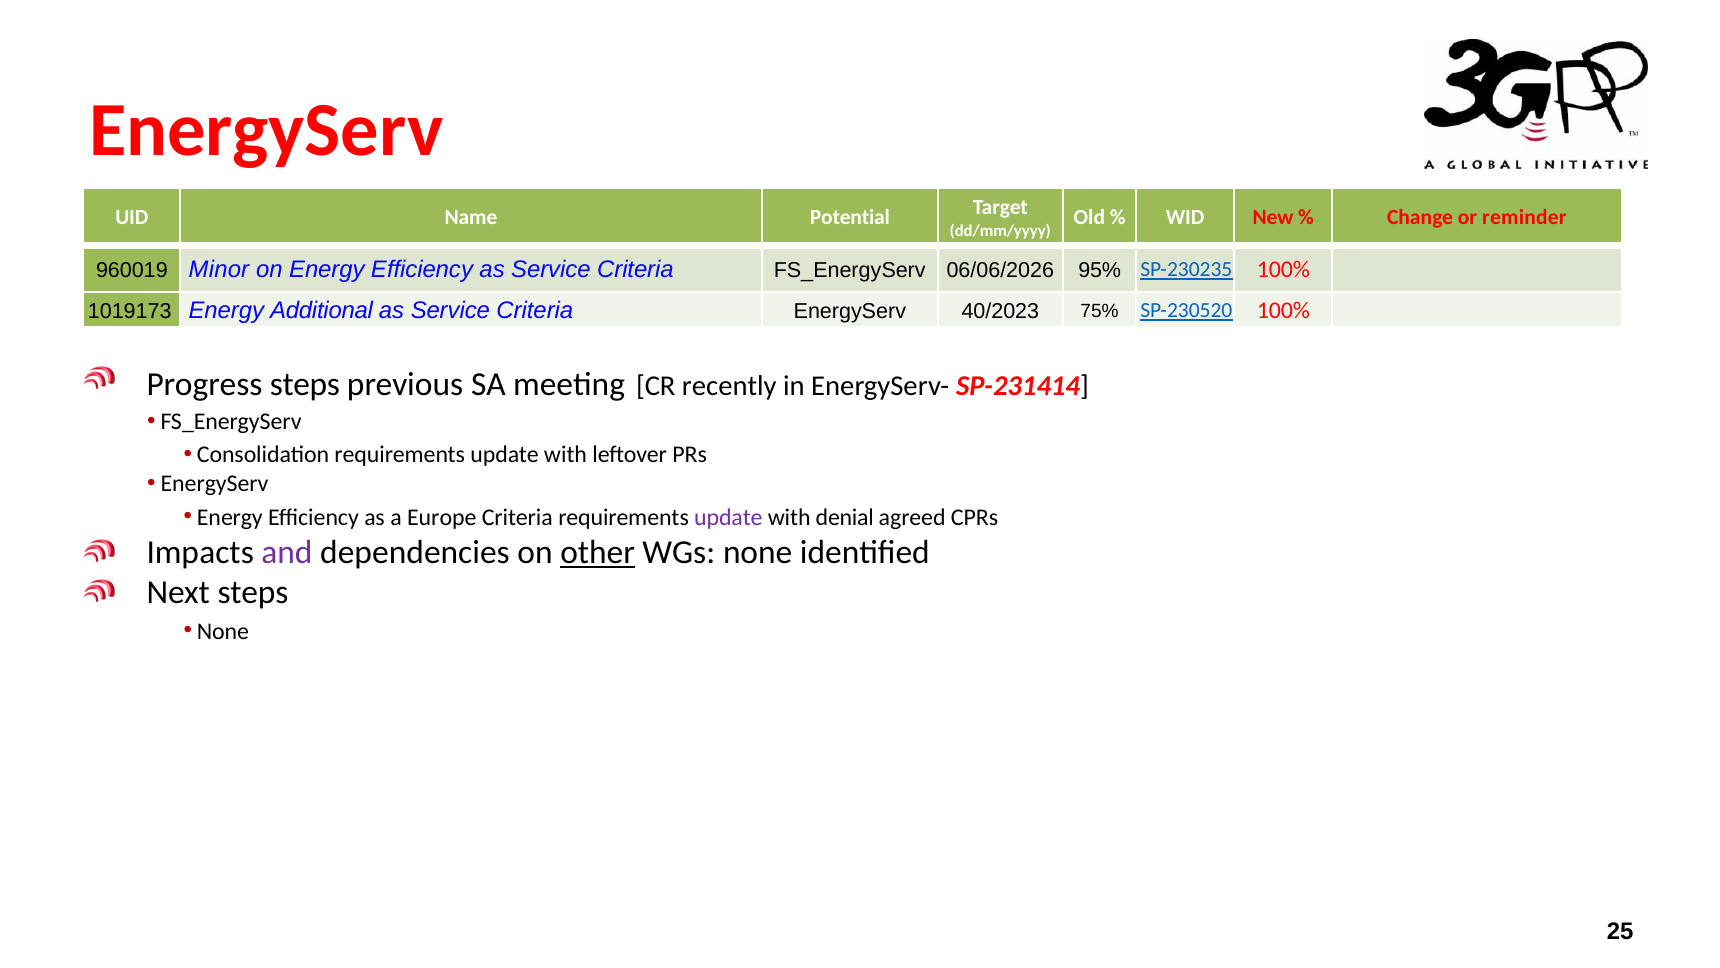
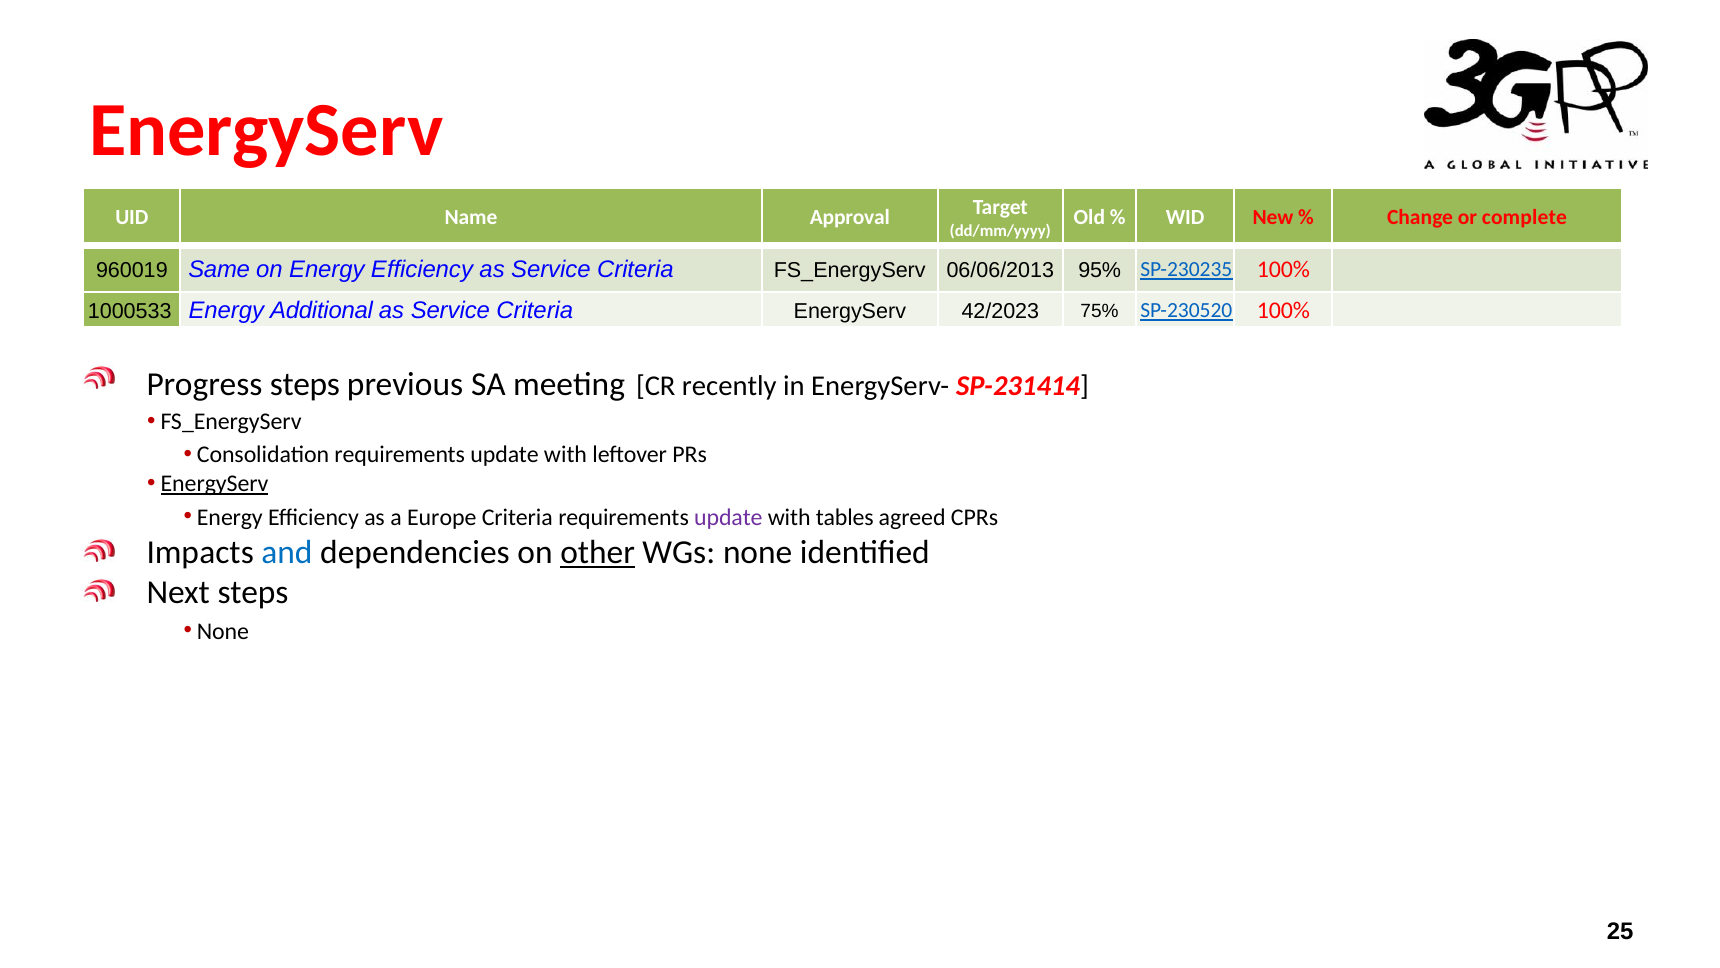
Potential: Potential -> Approval
reminder: reminder -> complete
Minor: Minor -> Same
06/06/2026: 06/06/2026 -> 06/06/2013
1019173: 1019173 -> 1000533
40/2023: 40/2023 -> 42/2023
EnergyServ at (215, 484) underline: none -> present
denial: denial -> tables
and colour: purple -> blue
